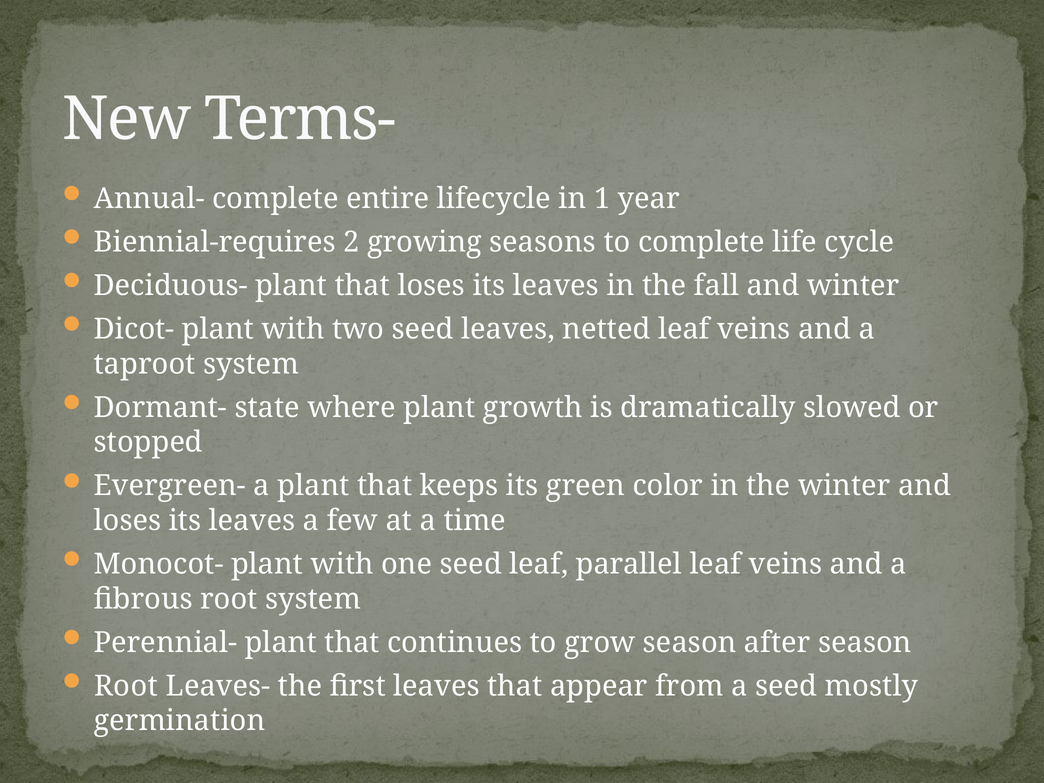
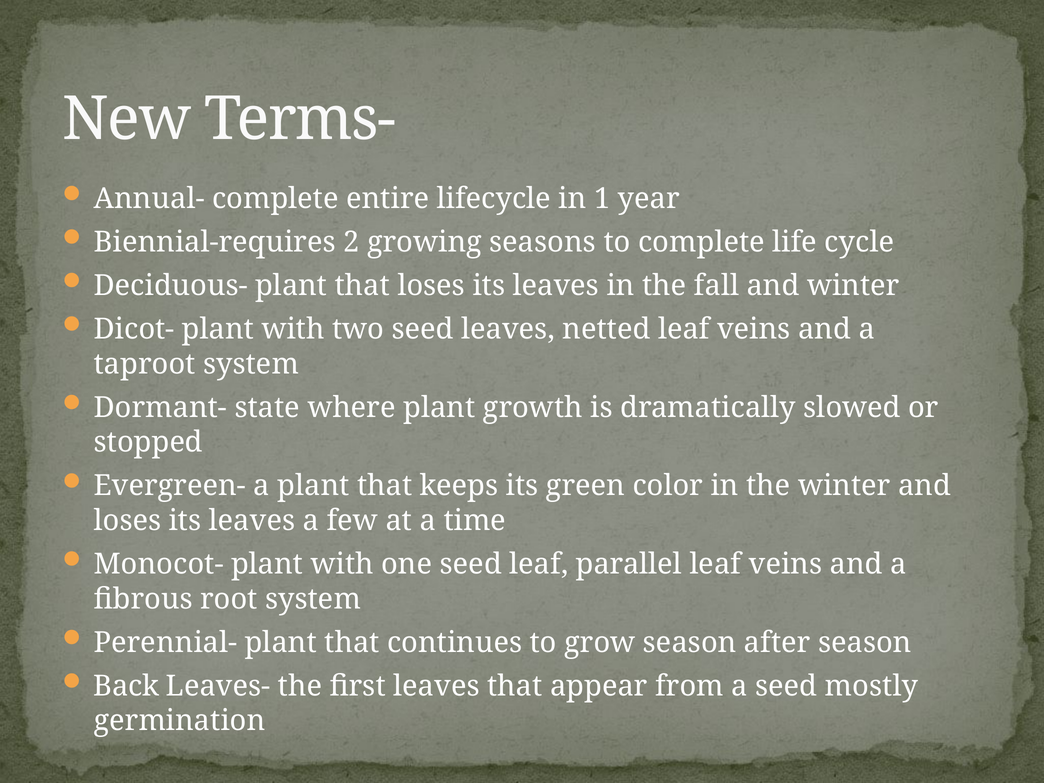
Root at (126, 686): Root -> Back
